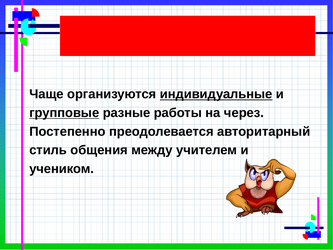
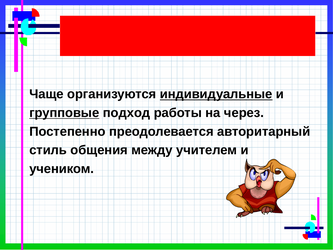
разные: разные -> подход
